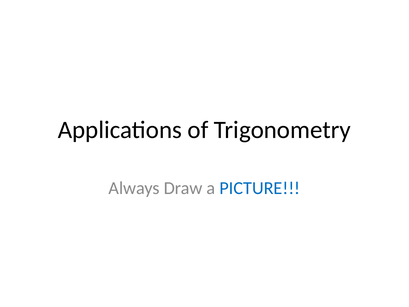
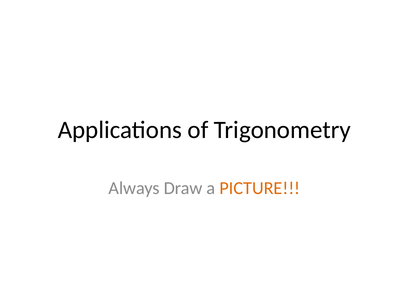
PICTURE colour: blue -> orange
